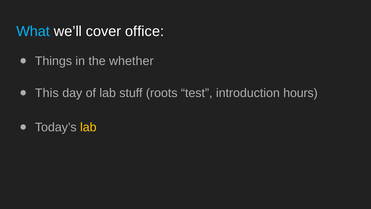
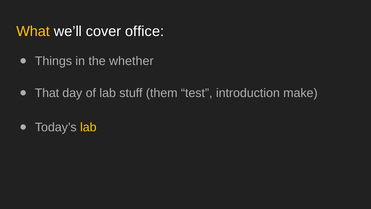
What colour: light blue -> yellow
This: This -> That
roots: roots -> them
hours: hours -> make
